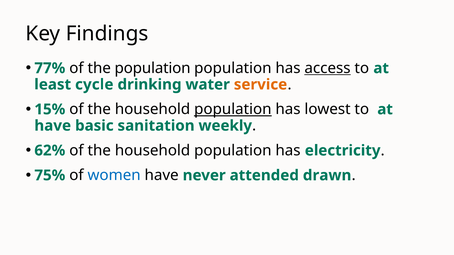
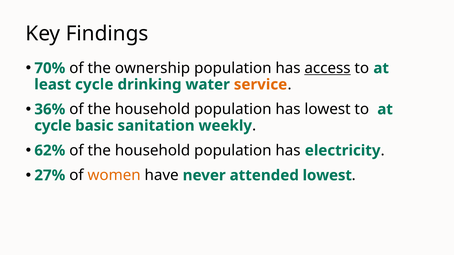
77%: 77% -> 70%
the population: population -> ownership
15%: 15% -> 36%
population at (233, 110) underline: present -> none
have at (53, 126): have -> cycle
75%: 75% -> 27%
women colour: blue -> orange
attended drawn: drawn -> lowest
